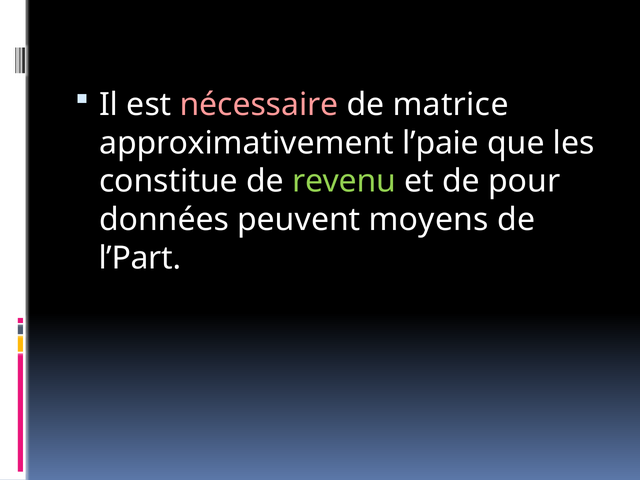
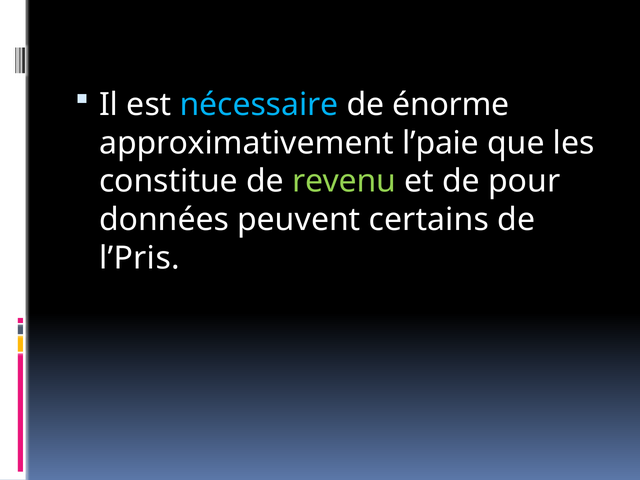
nécessaire colour: pink -> light blue
matrice: matrice -> énorme
moyens: moyens -> certains
l’Part: l’Part -> l’Pris
